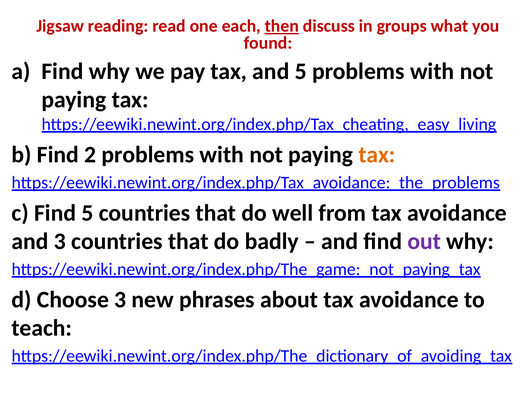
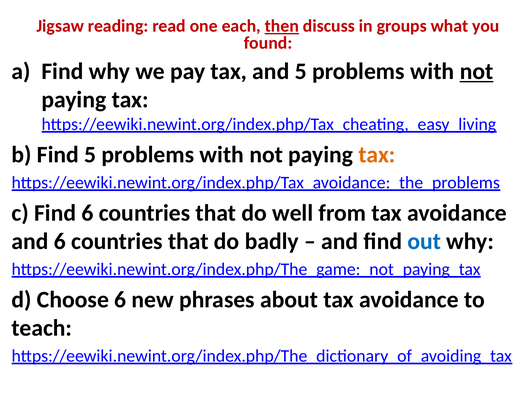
not at (476, 71) underline: none -> present
Find 2: 2 -> 5
Find 5: 5 -> 6
and 3: 3 -> 6
out colour: purple -> blue
Choose 3: 3 -> 6
